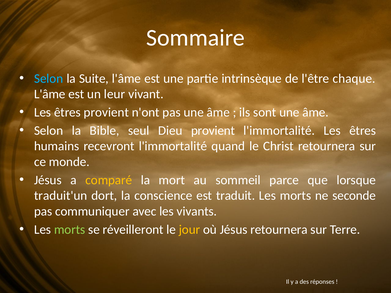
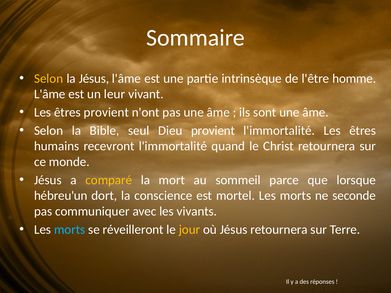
Selon at (49, 79) colour: light blue -> yellow
la Suite: Suite -> Jésus
chaque: chaque -> homme
traduit'un: traduit'un -> hébreu'un
traduit: traduit -> mortel
morts at (70, 230) colour: light green -> light blue
